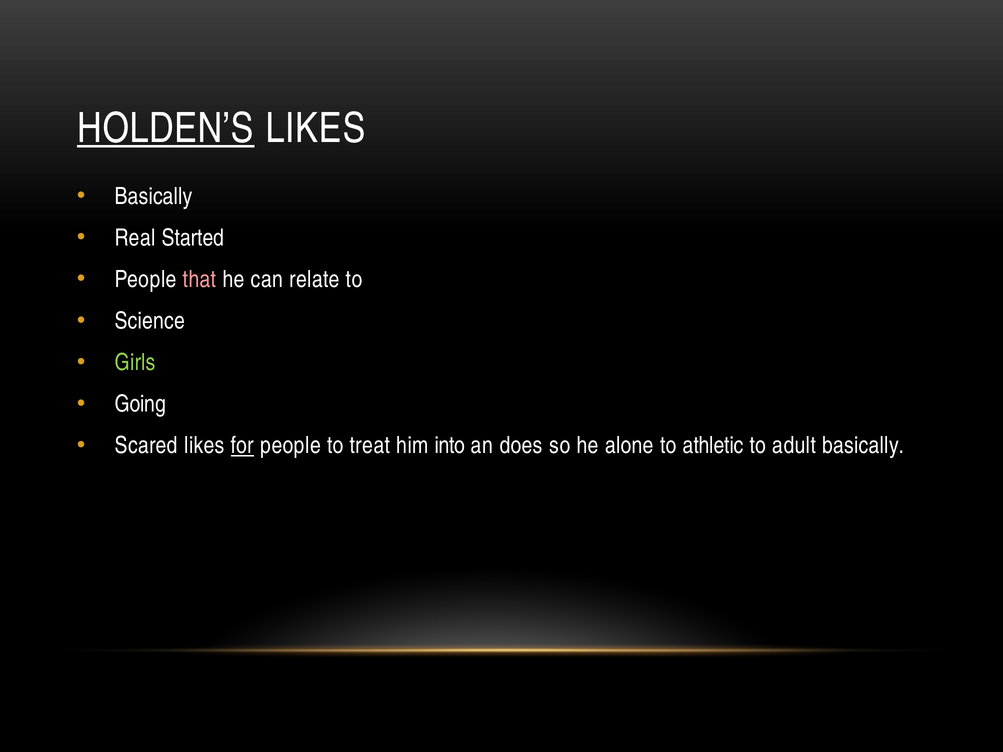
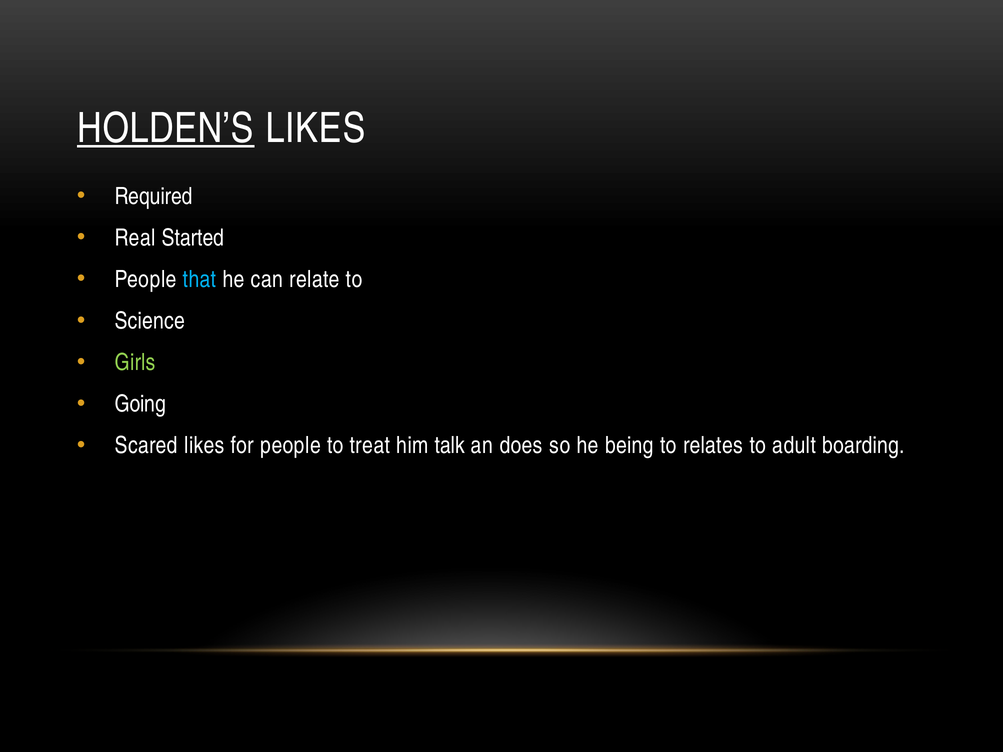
Basically at (154, 196): Basically -> Required
that colour: pink -> light blue
for underline: present -> none
into: into -> talk
alone: alone -> being
athletic: athletic -> relates
adult basically: basically -> boarding
